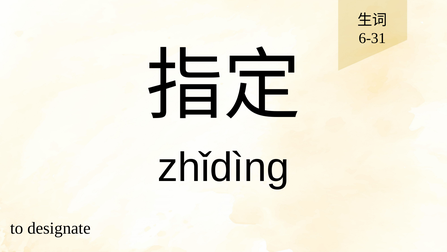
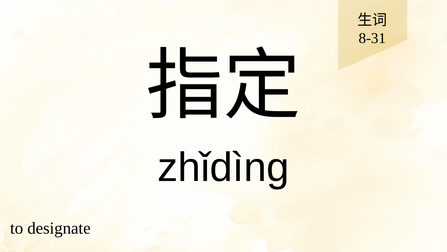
6-31: 6-31 -> 8-31
